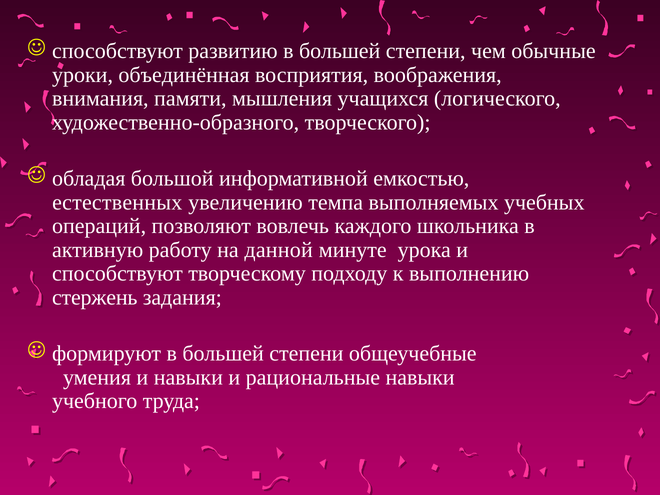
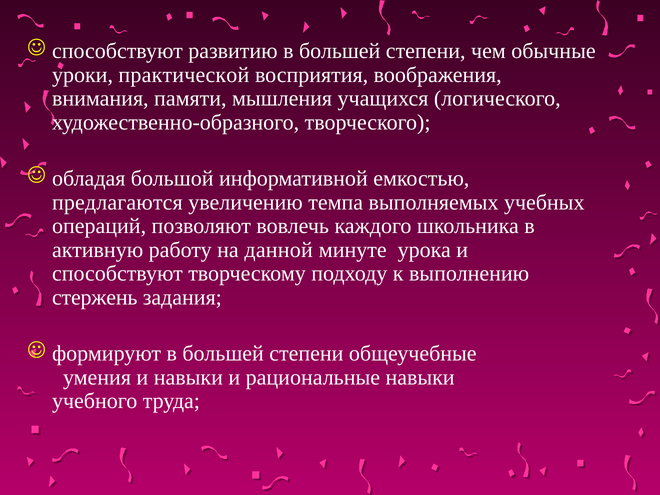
объединённая: объединённая -> практической
естественных: естественных -> предлагаются
